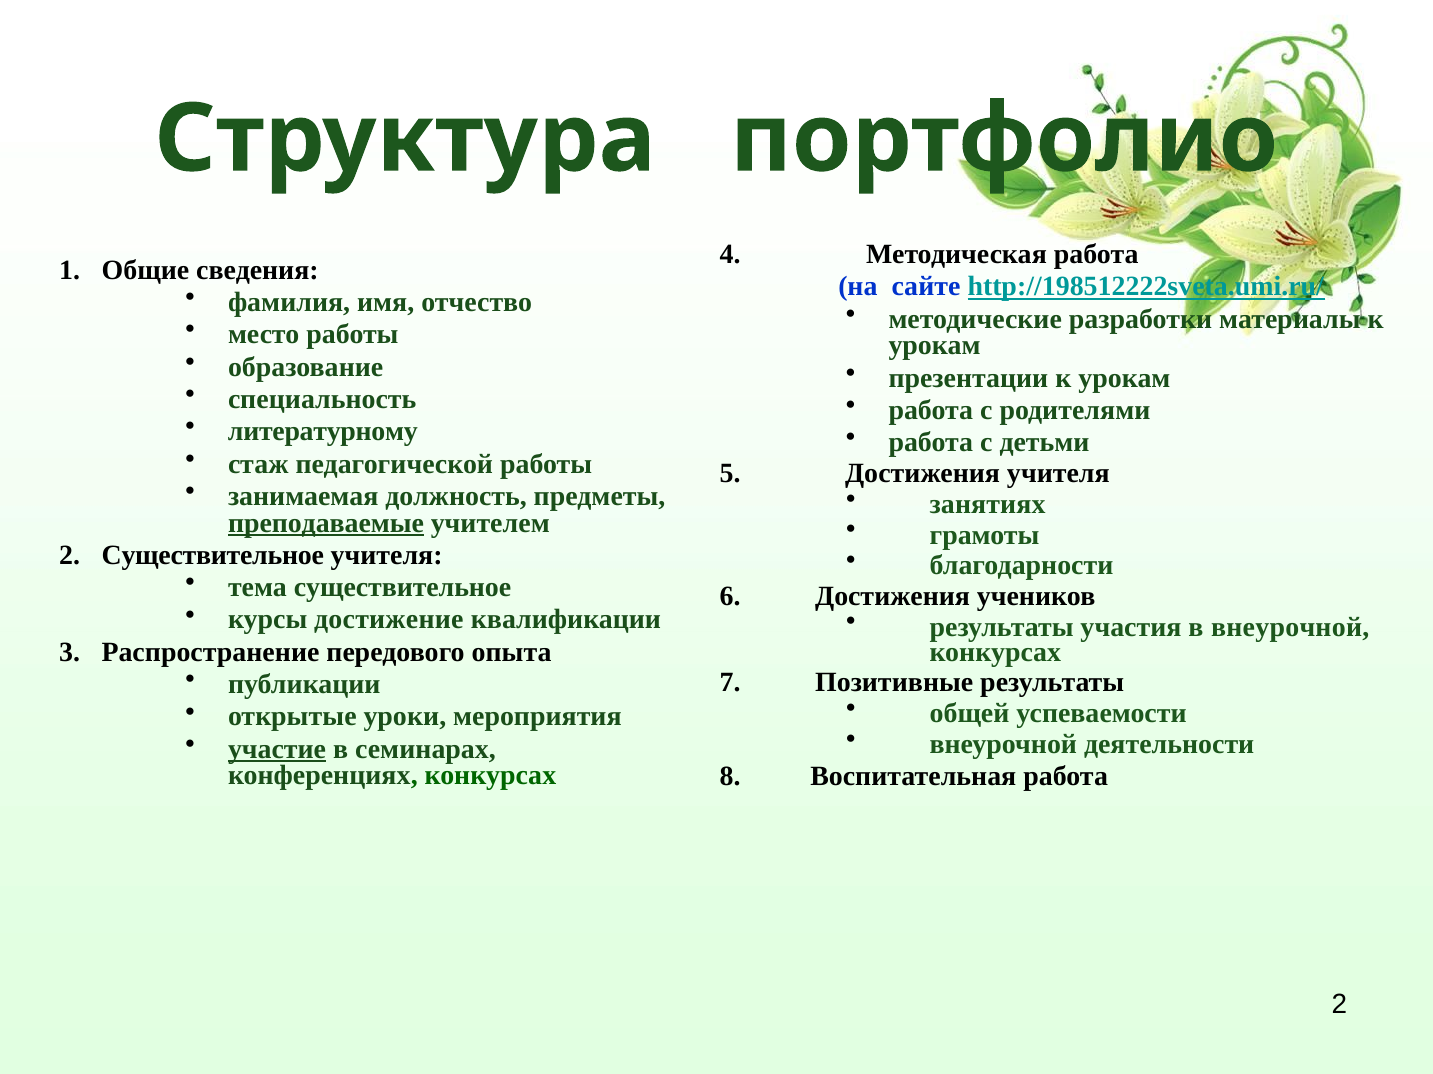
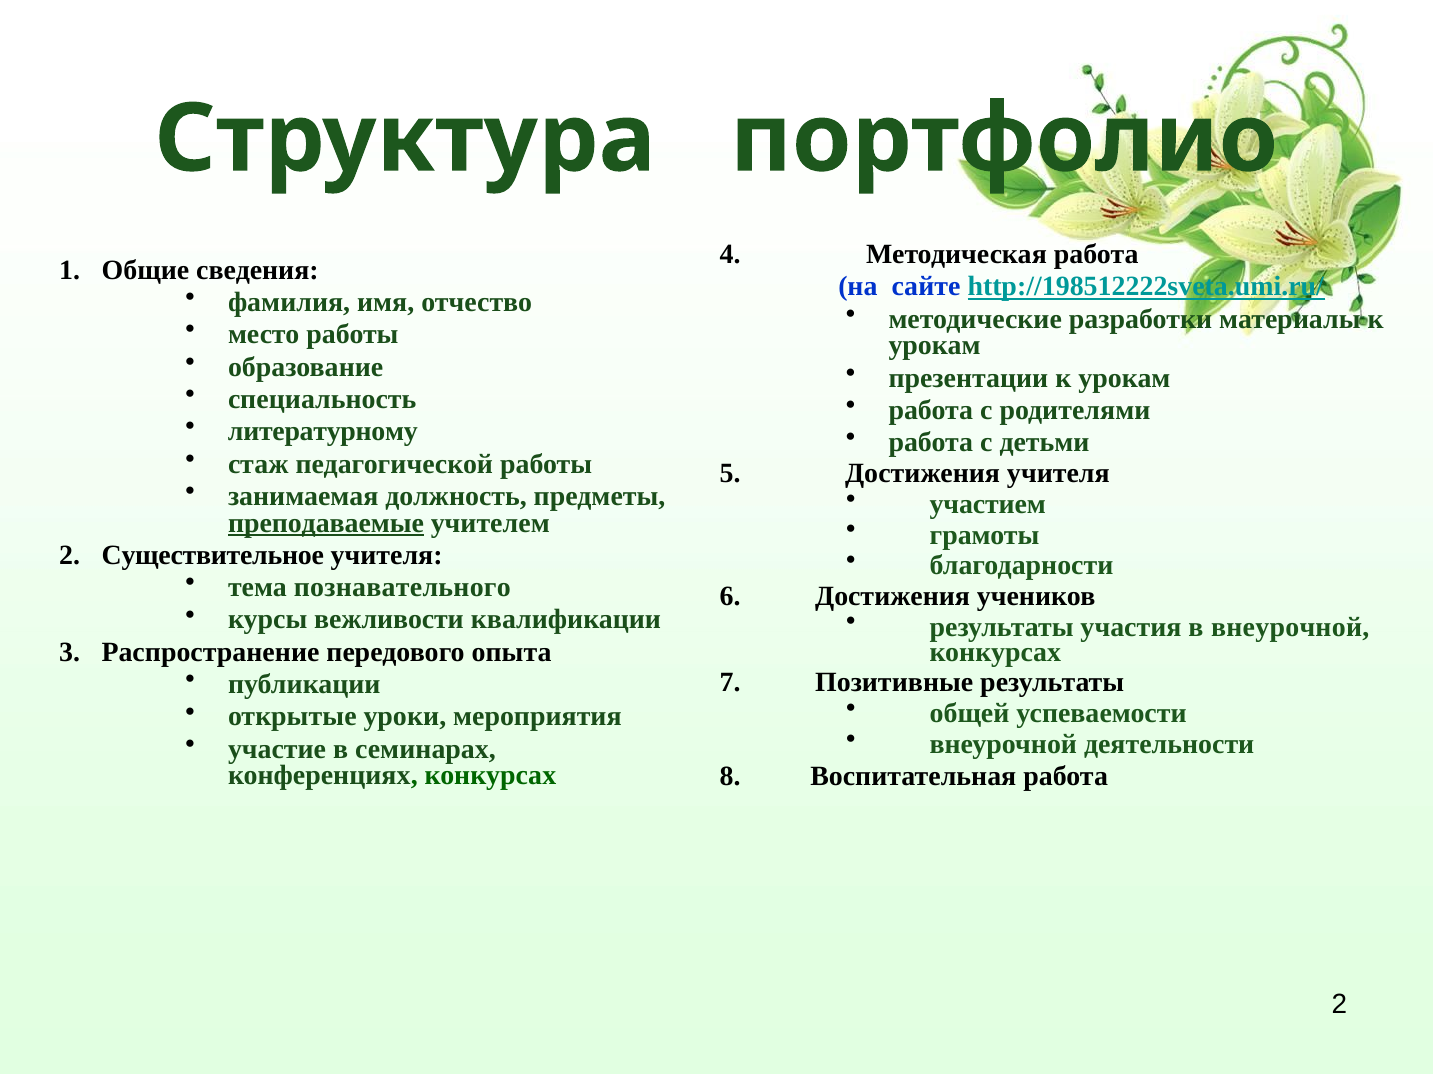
занятиях: занятиях -> участием
тема существительное: существительное -> познавательного
достижение: достижение -> вежливости
участие underline: present -> none
